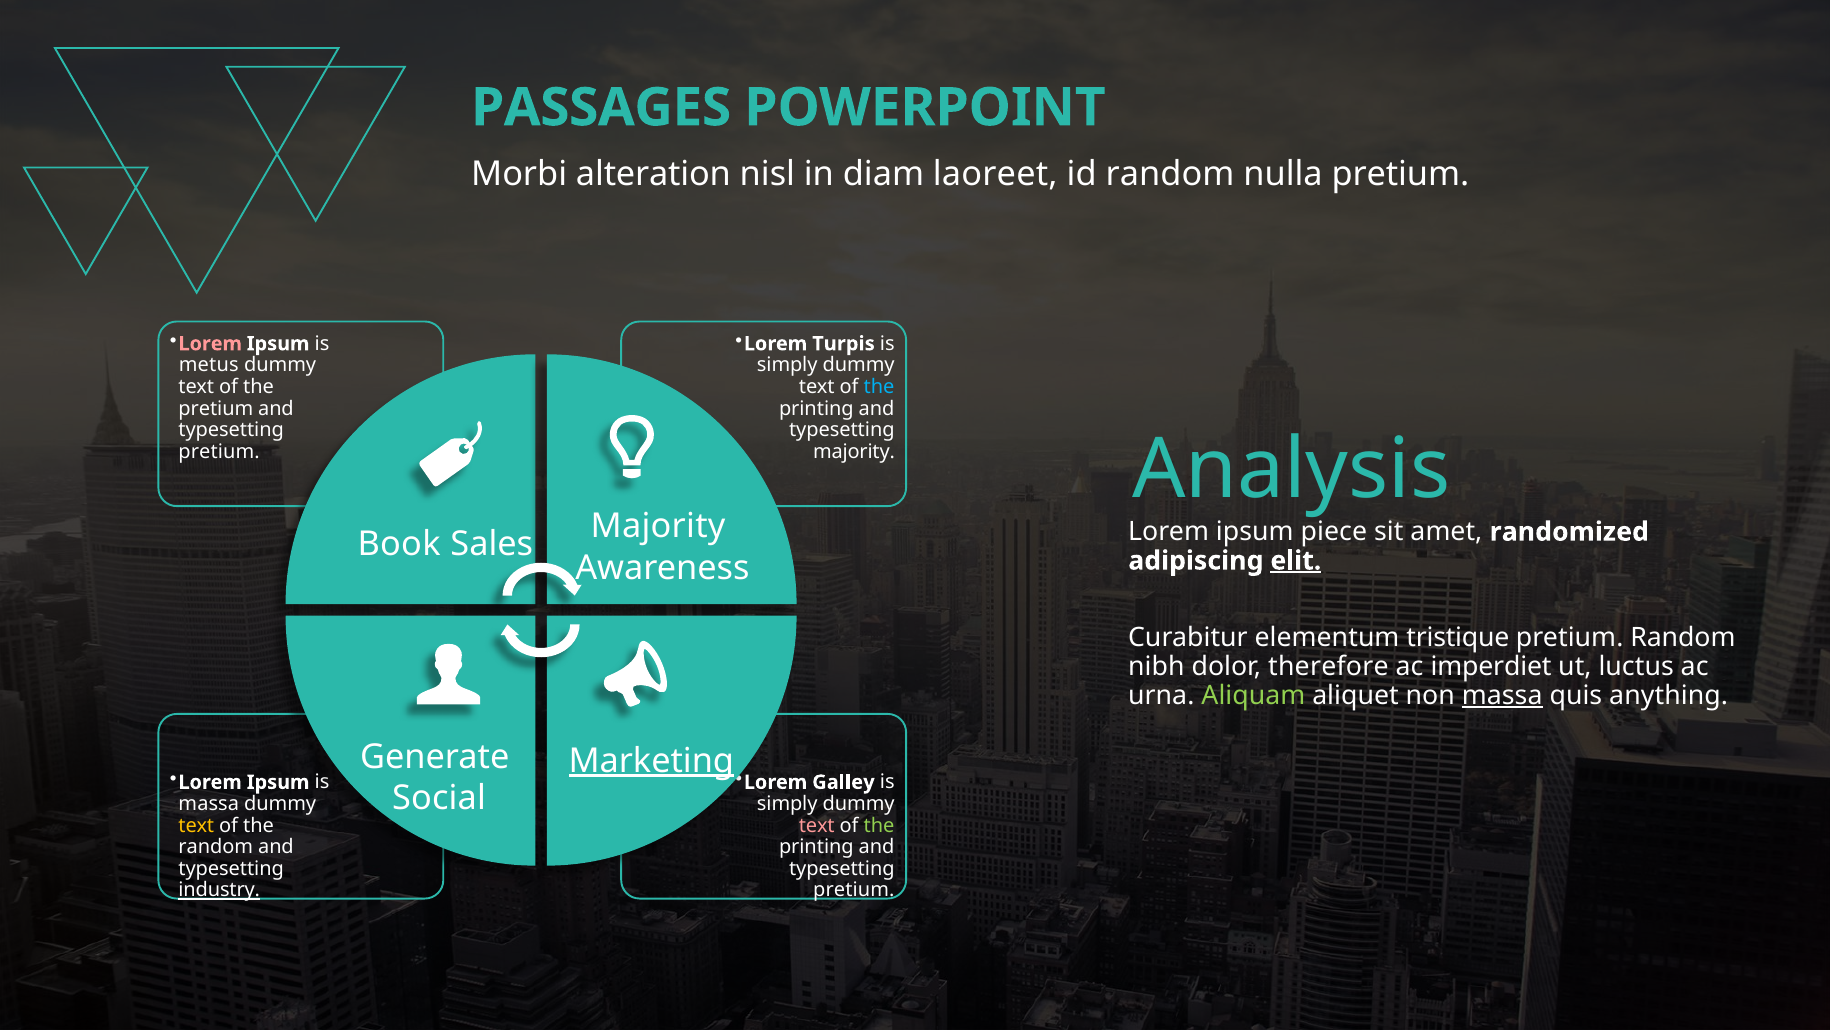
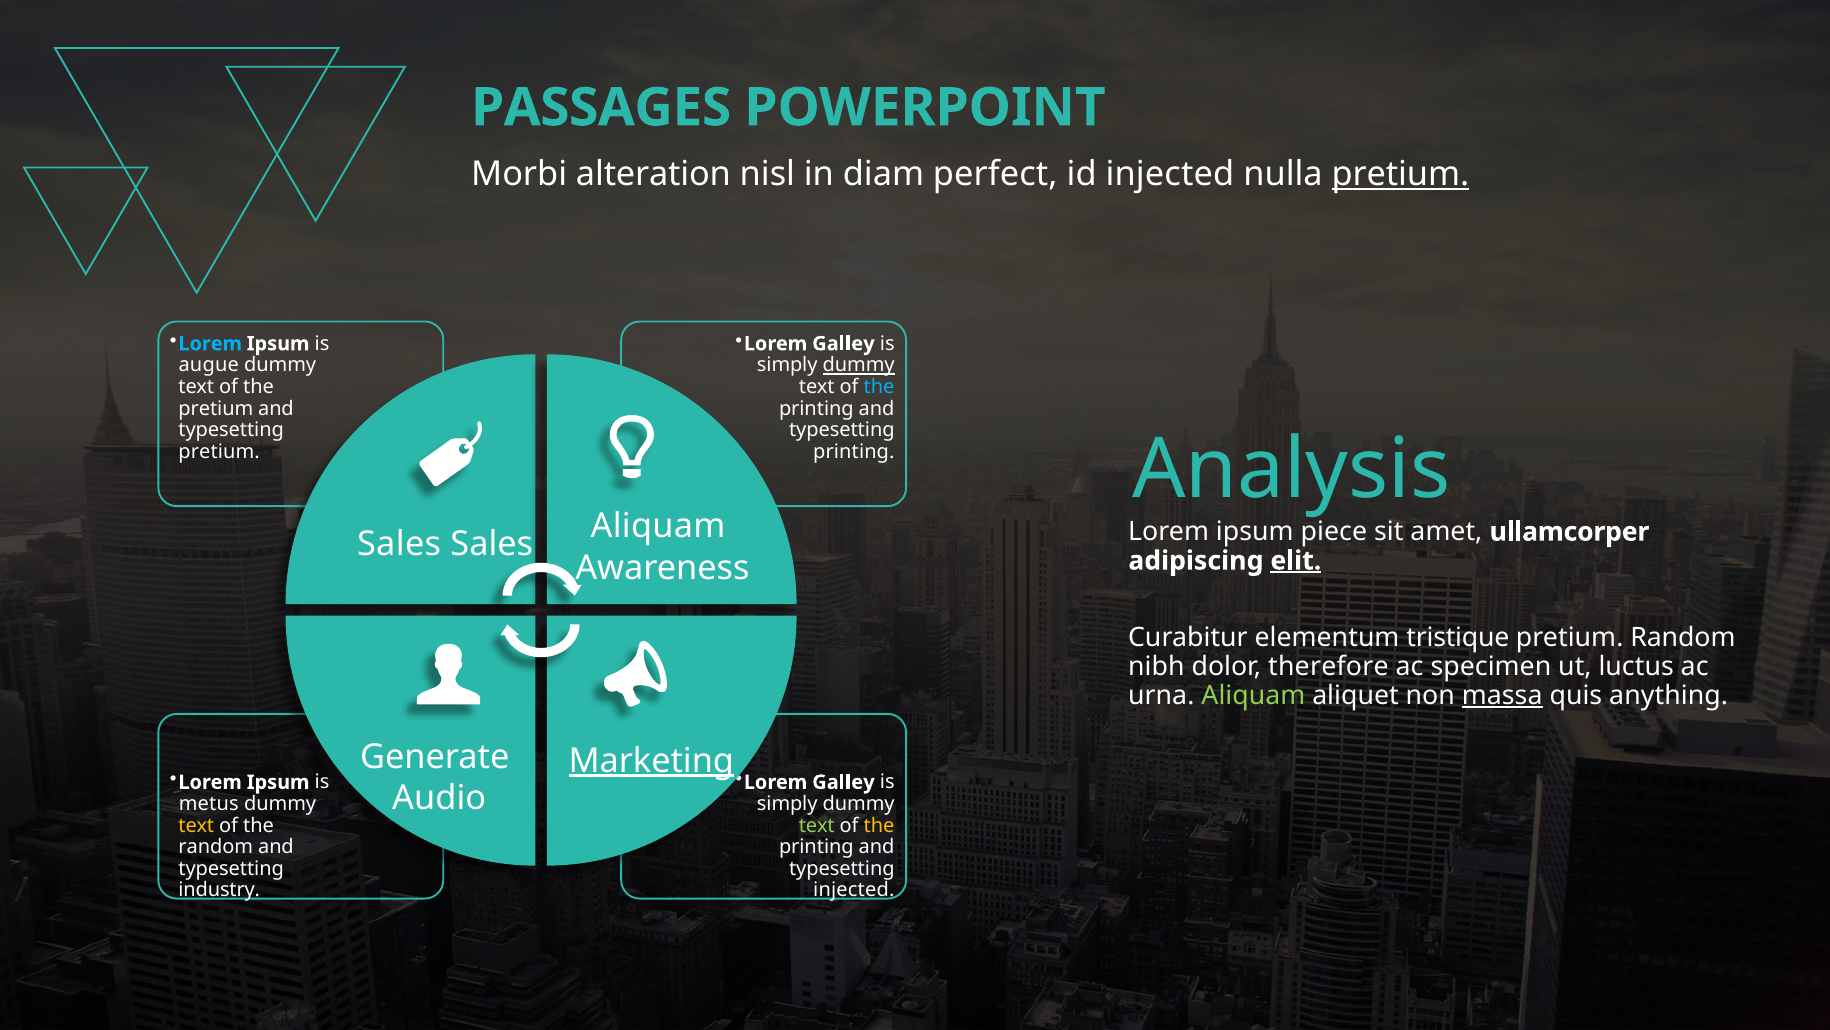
laoreet: laoreet -> perfect
id random: random -> injected
pretium at (1400, 174) underline: none -> present
Lorem at (210, 343) colour: pink -> light blue
Turpis at (843, 343): Turpis -> Galley
metus: metus -> augue
dummy at (859, 365) underline: none -> present
majority at (854, 452): majority -> printing
Majority at (658, 526): Majority -> Aliquam
randomized: randomized -> ullamcorper
Book at (399, 544): Book -> Sales
imperdiet: imperdiet -> specimen
Social: Social -> Audio
massa at (209, 803): massa -> metus
text at (817, 825) colour: pink -> light green
the at (879, 825) colour: light green -> yellow
industry underline: present -> none
pretium at (854, 890): pretium -> injected
